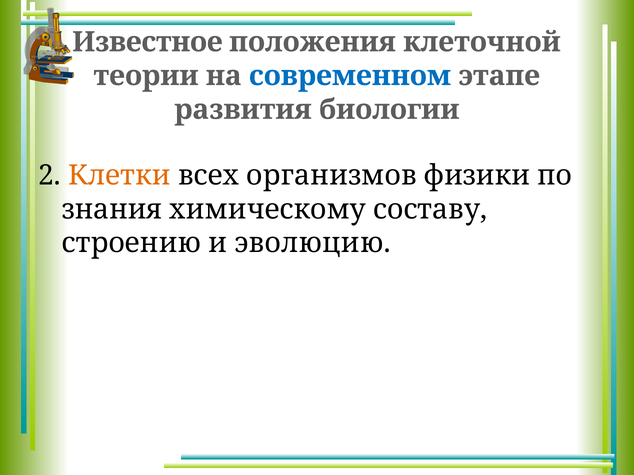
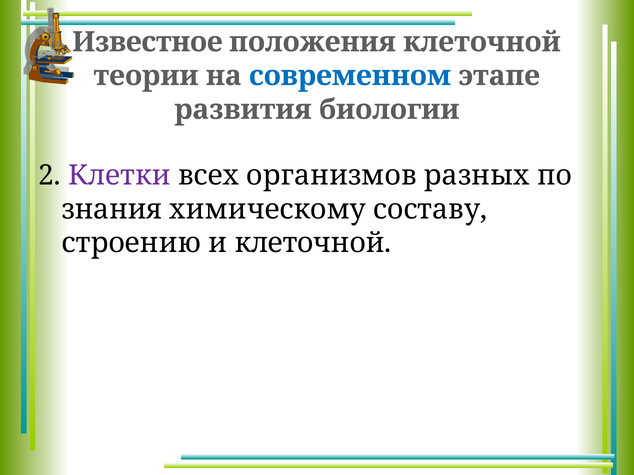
Клетки colour: orange -> purple
физики: физики -> разных
и эволюцию: эволюцию -> клеточной
